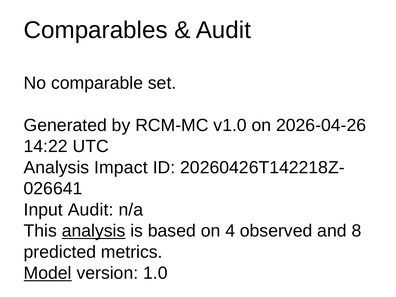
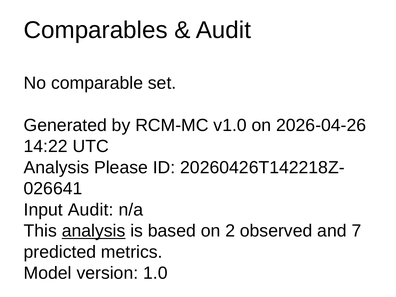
Impact: Impact -> Please
4: 4 -> 2
8: 8 -> 7
Model underline: present -> none
